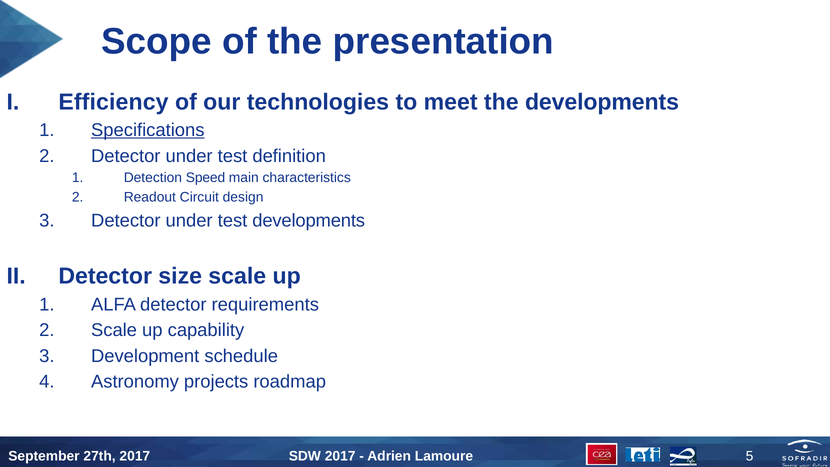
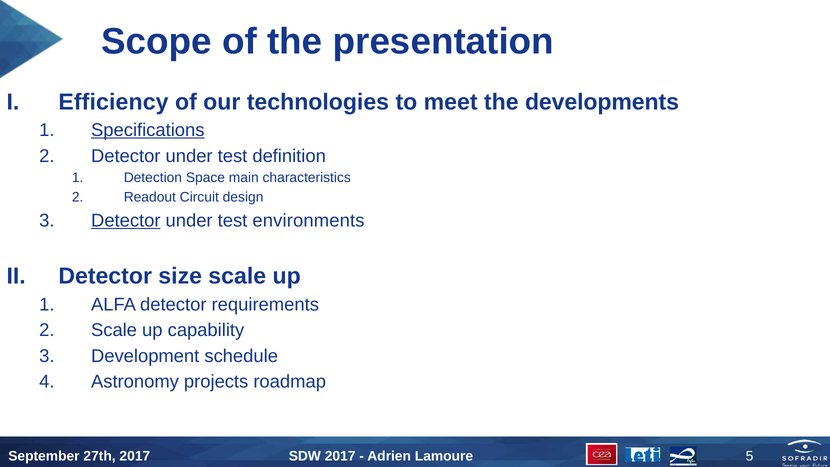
Speed: Speed -> Space
Detector at (126, 221) underline: none -> present
test developments: developments -> environments
